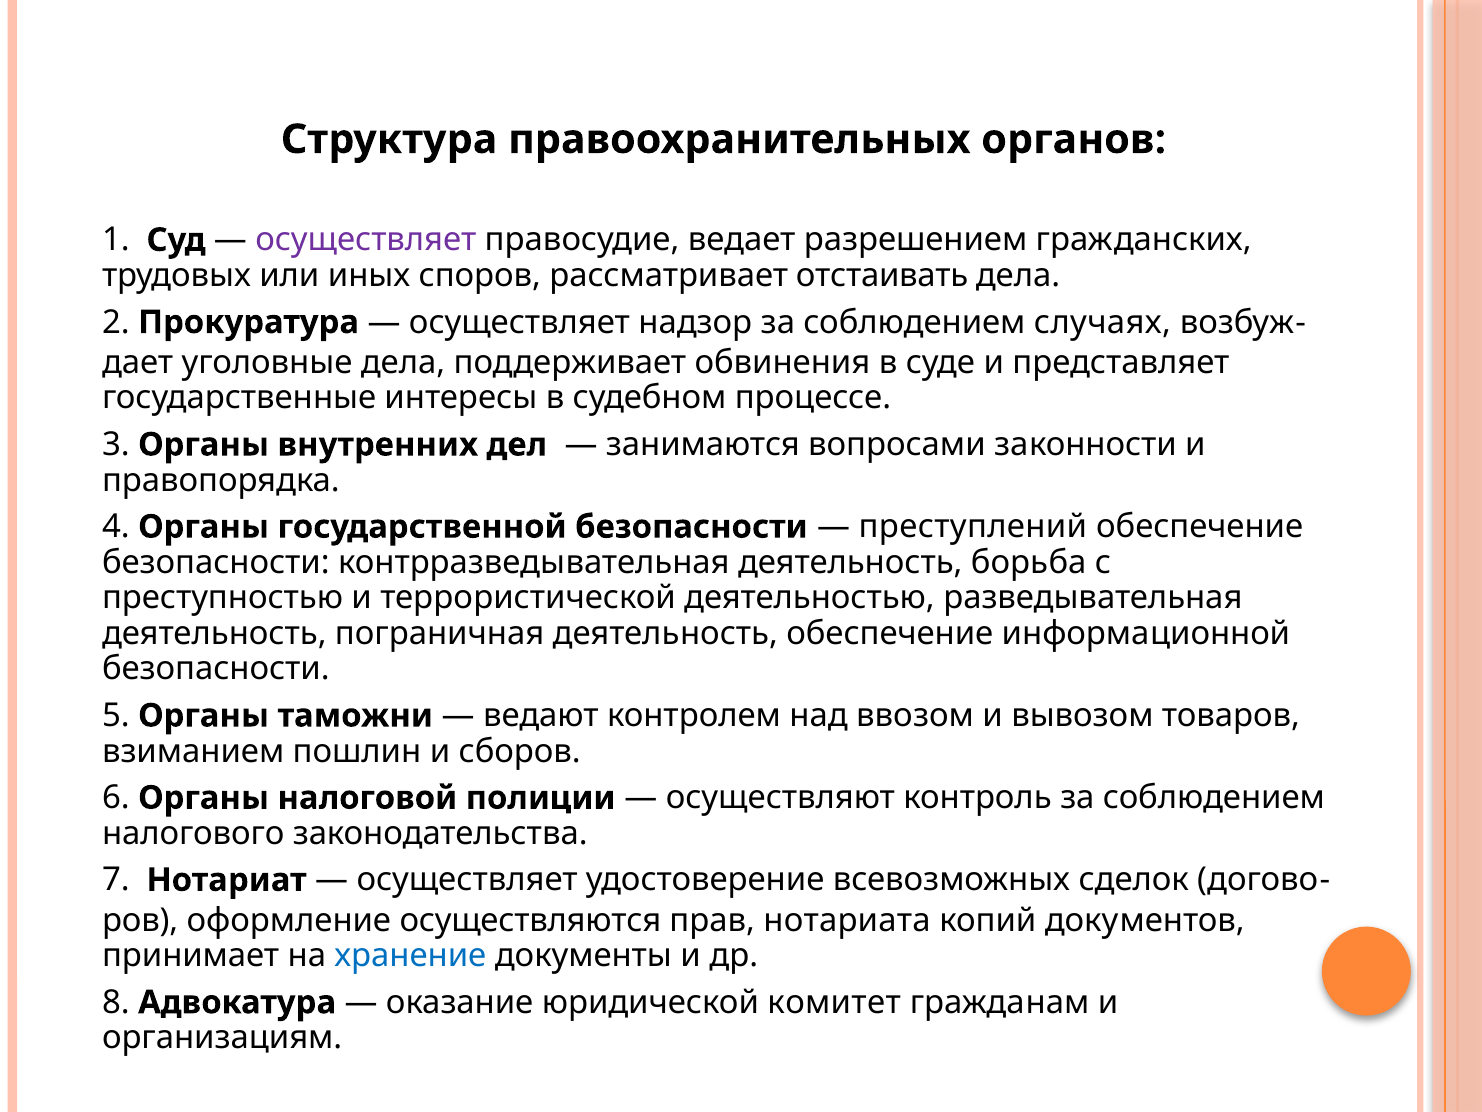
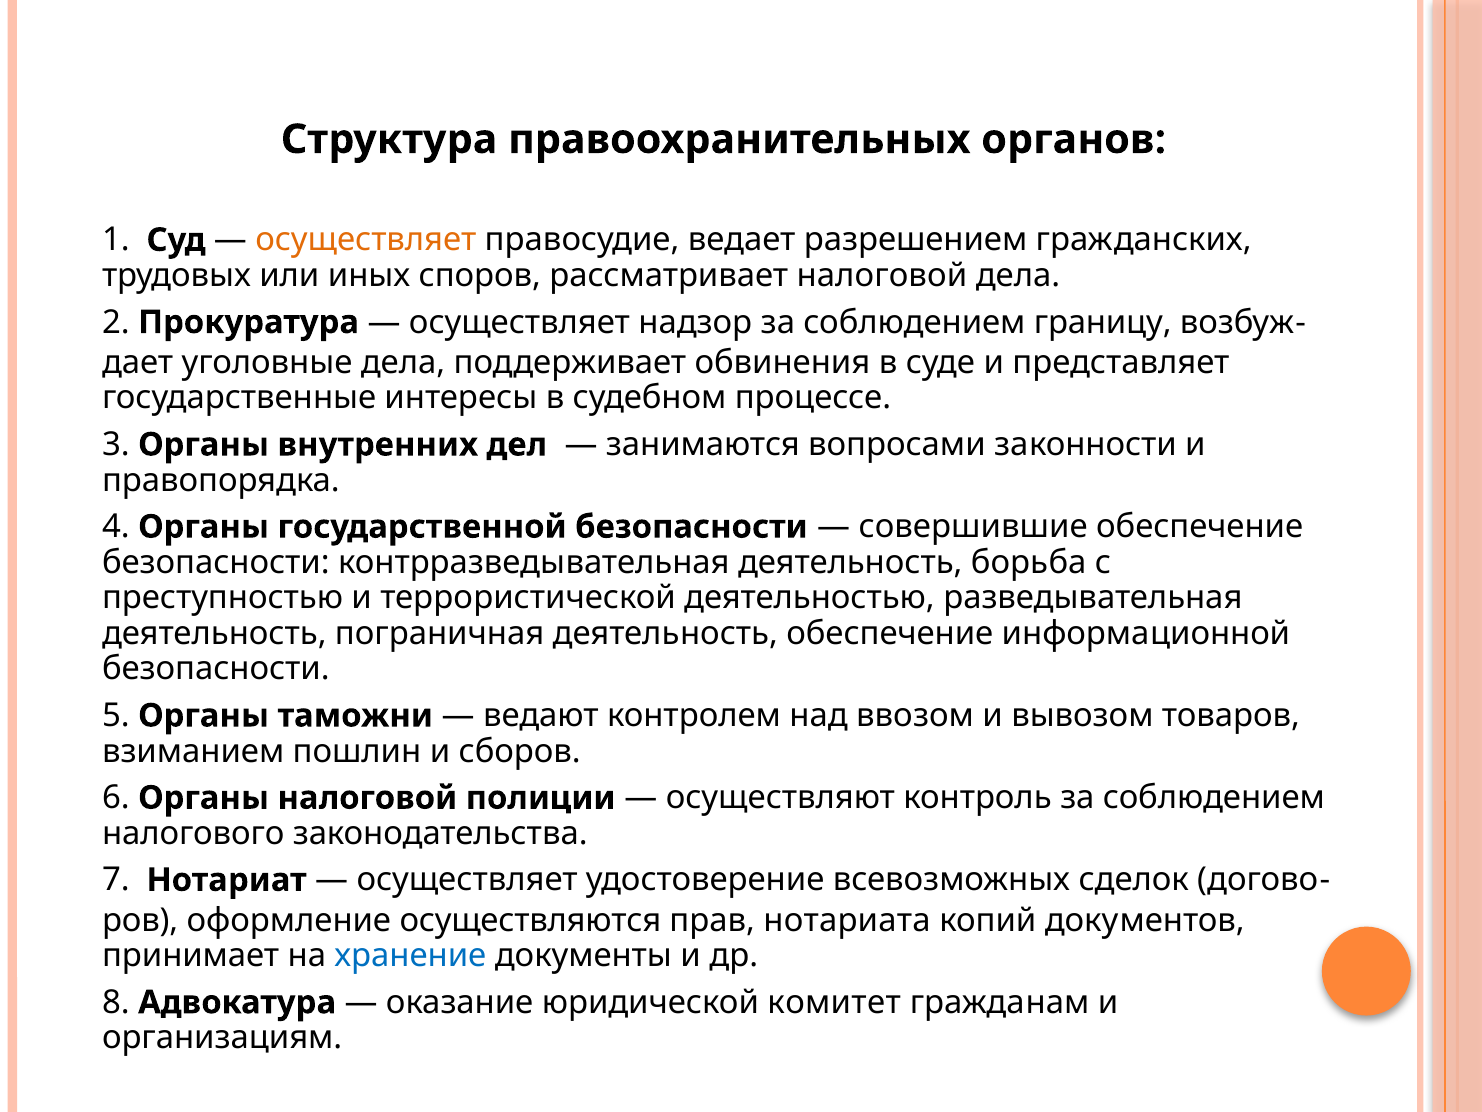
осуществляет at (366, 240) colour: purple -> orange
рассматривает отстаивать: отстаивать -> налоговой
случаях: случаях -> границу
преступлений: преступлений -> совершившие
